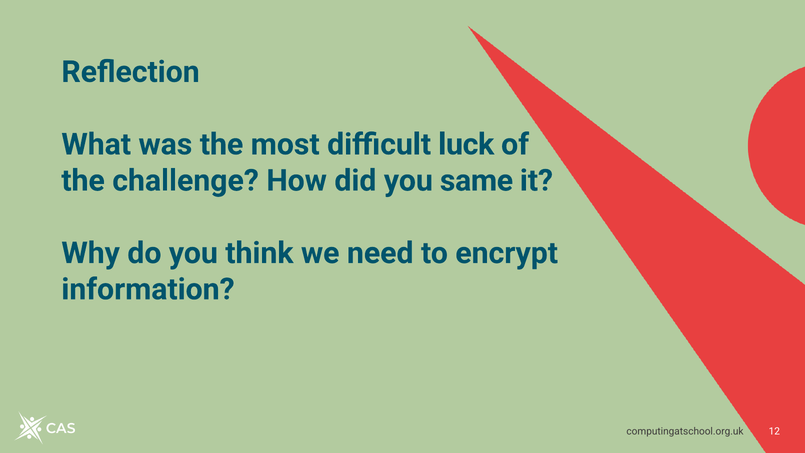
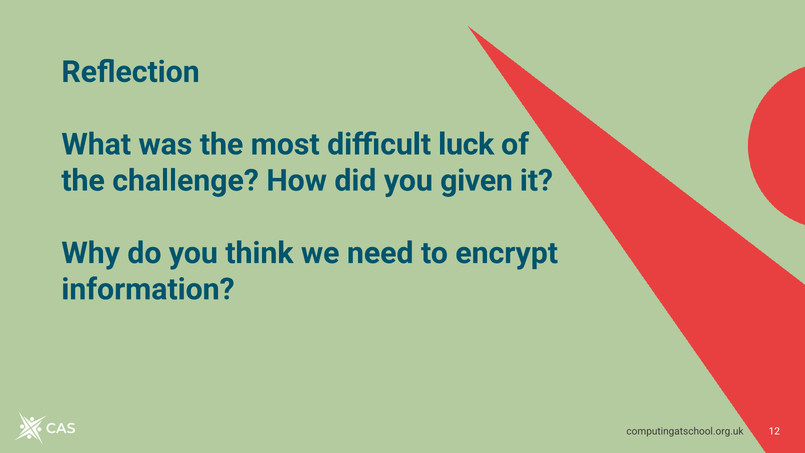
same: same -> given
